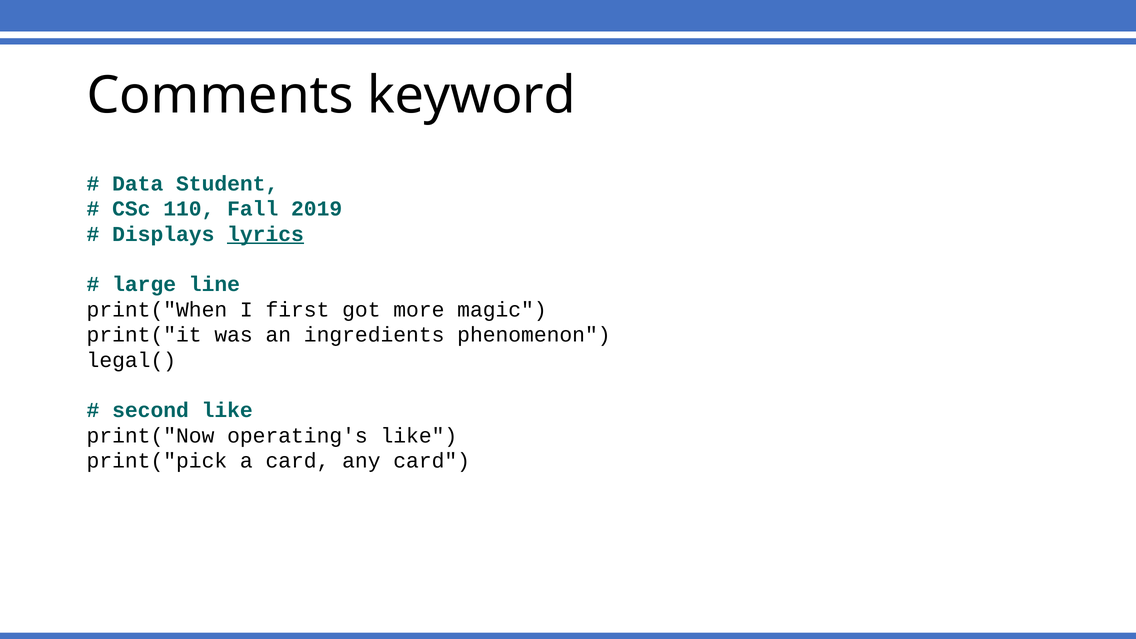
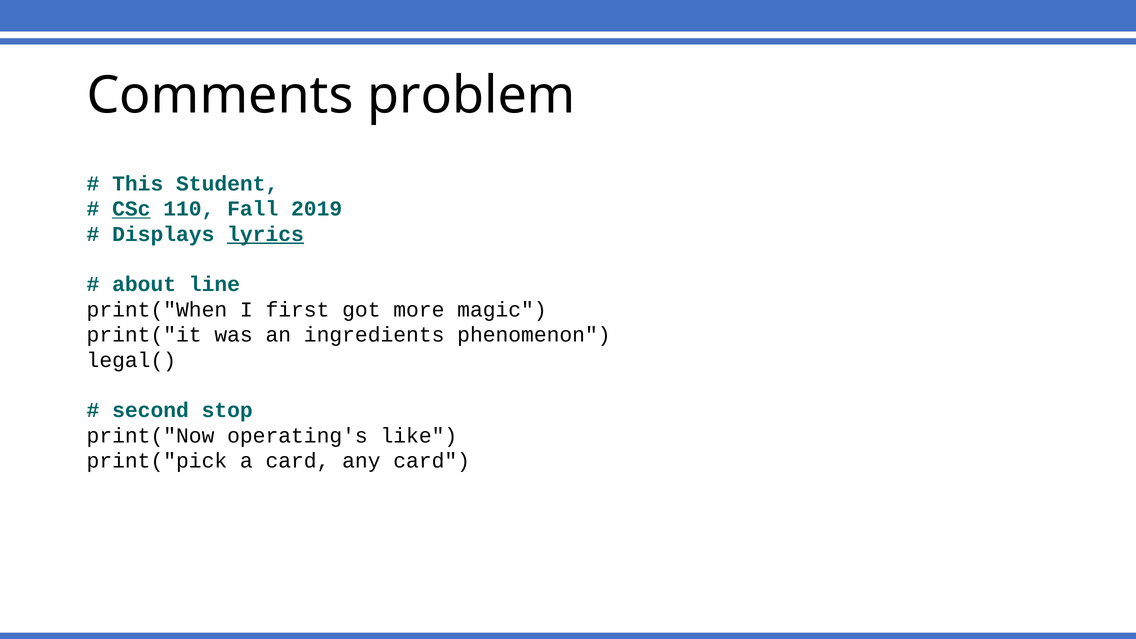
keyword: keyword -> problem
Data: Data -> This
CSc underline: none -> present
large: large -> about
second like: like -> stop
